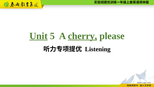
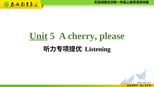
cherry underline: present -> none
